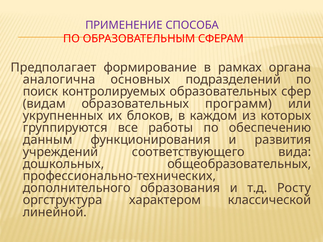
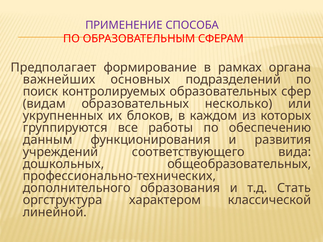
аналогична: аналогична -> важнейших
программ: программ -> несколько
Росту: Росту -> Стать
